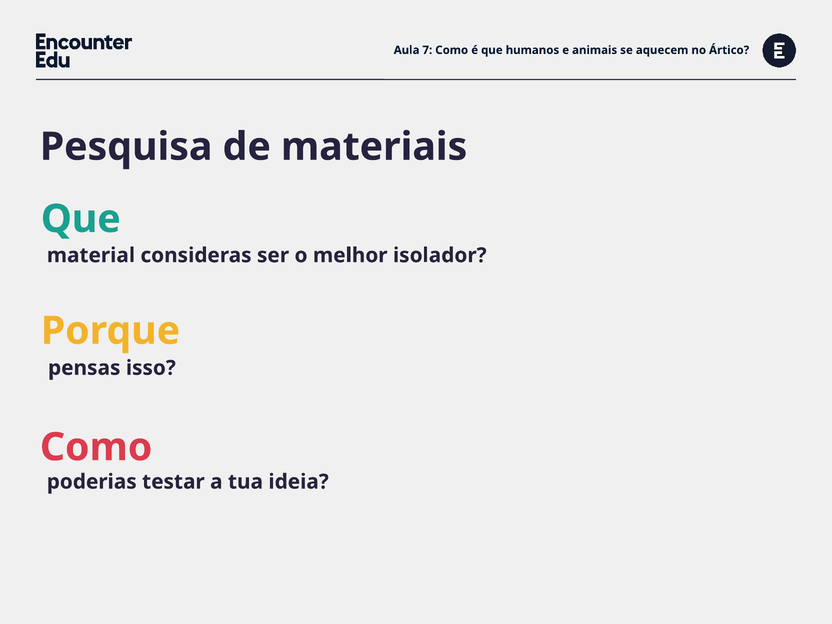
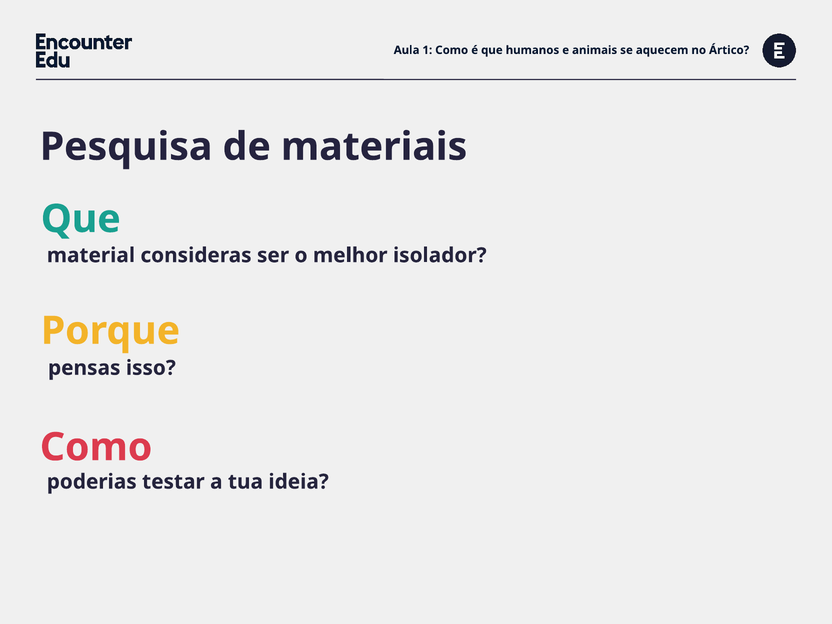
7: 7 -> 1
